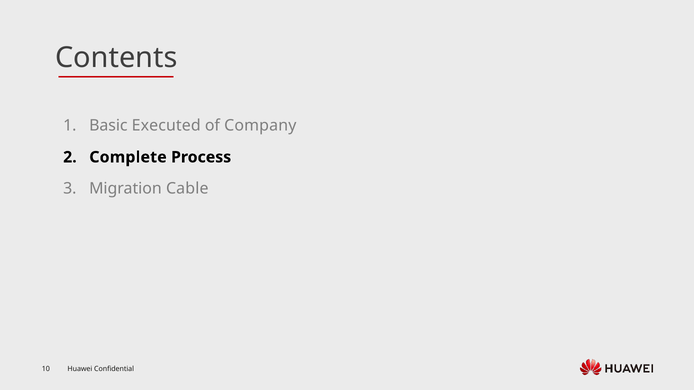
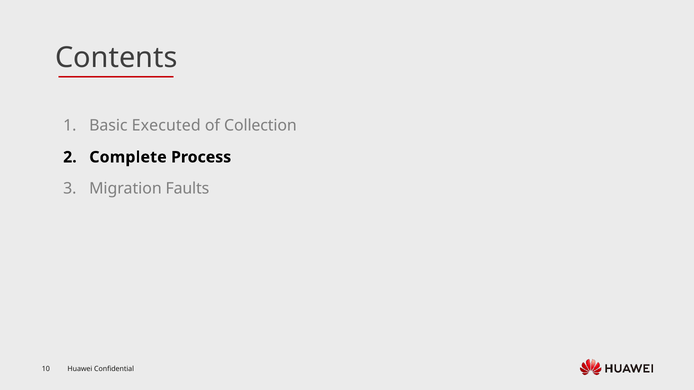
Company: Company -> Collection
Cable: Cable -> Faults
